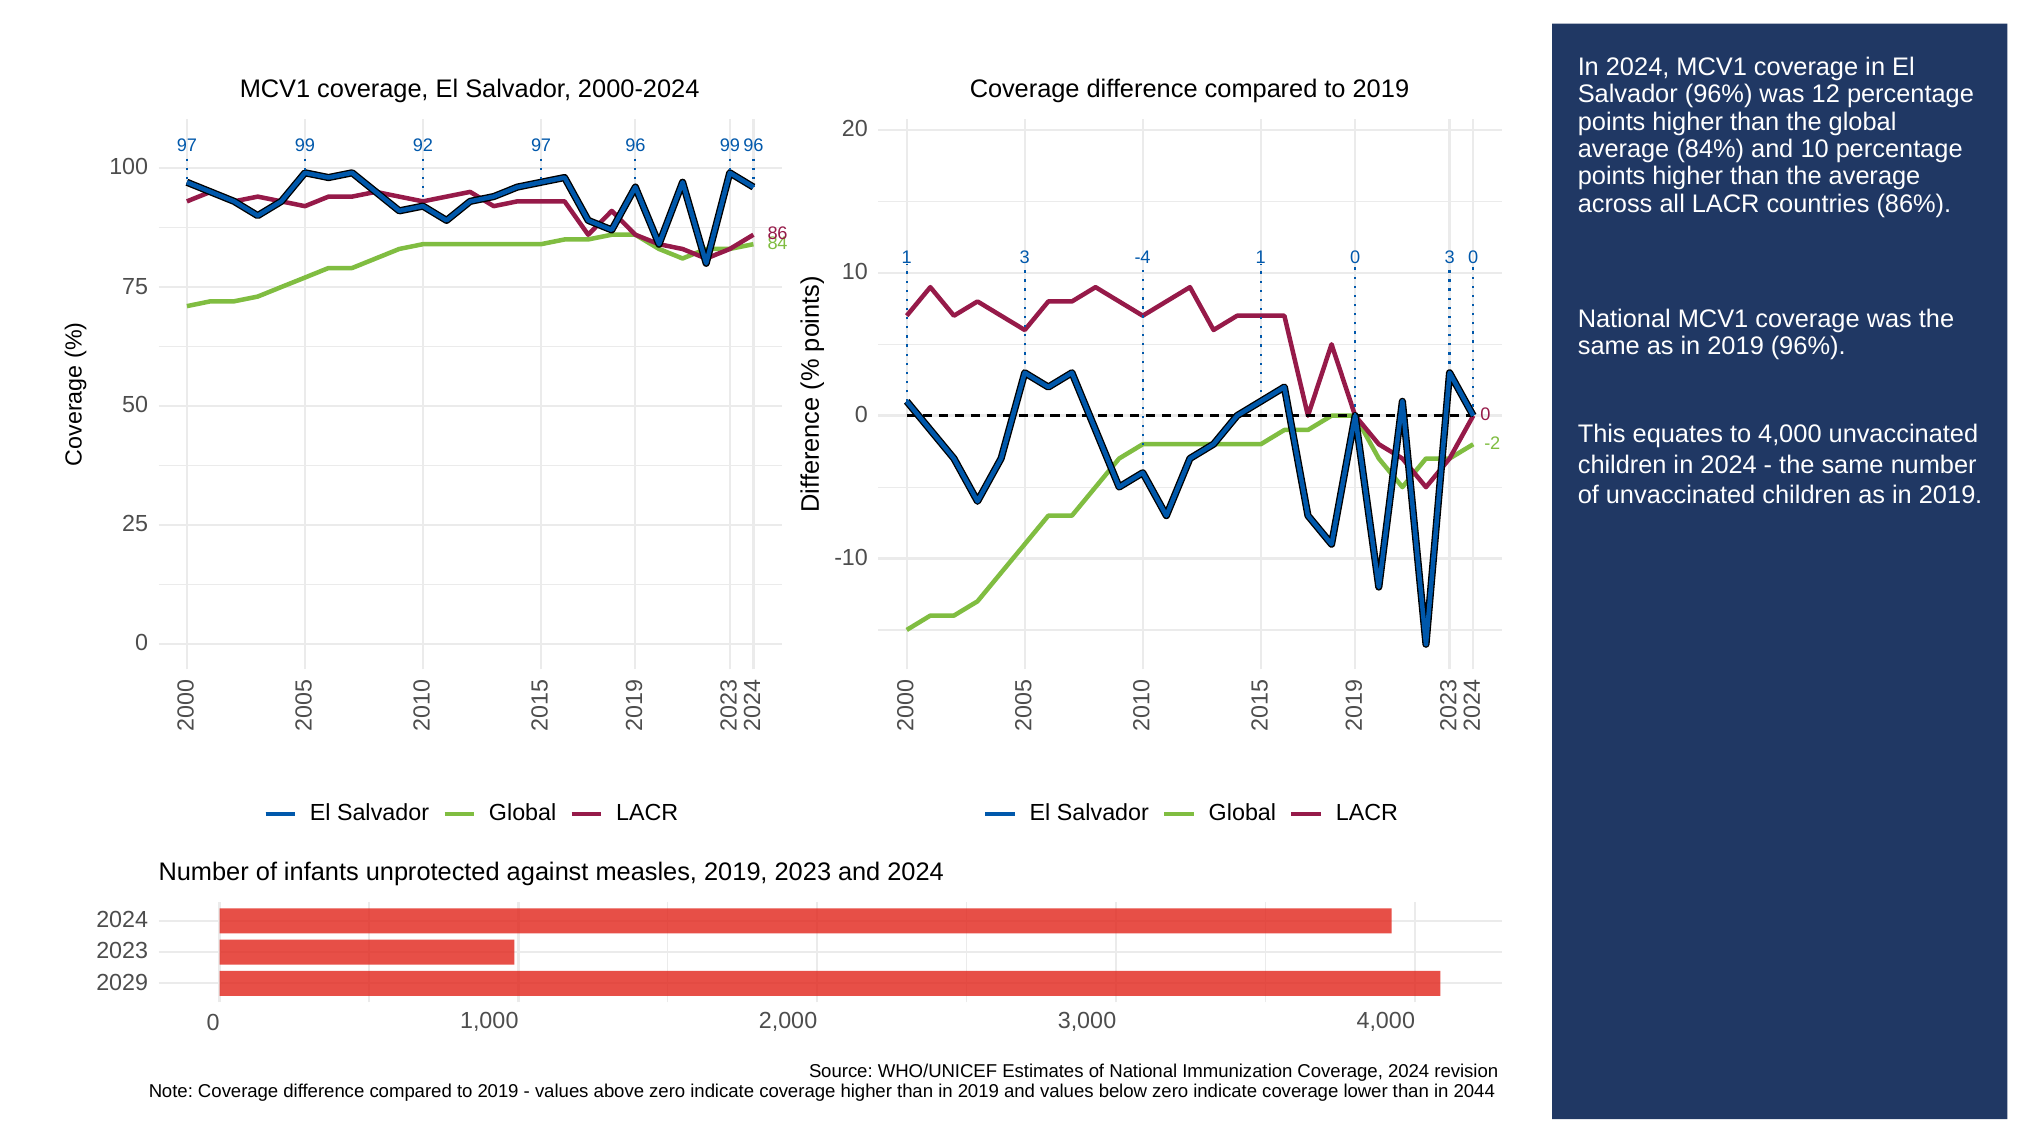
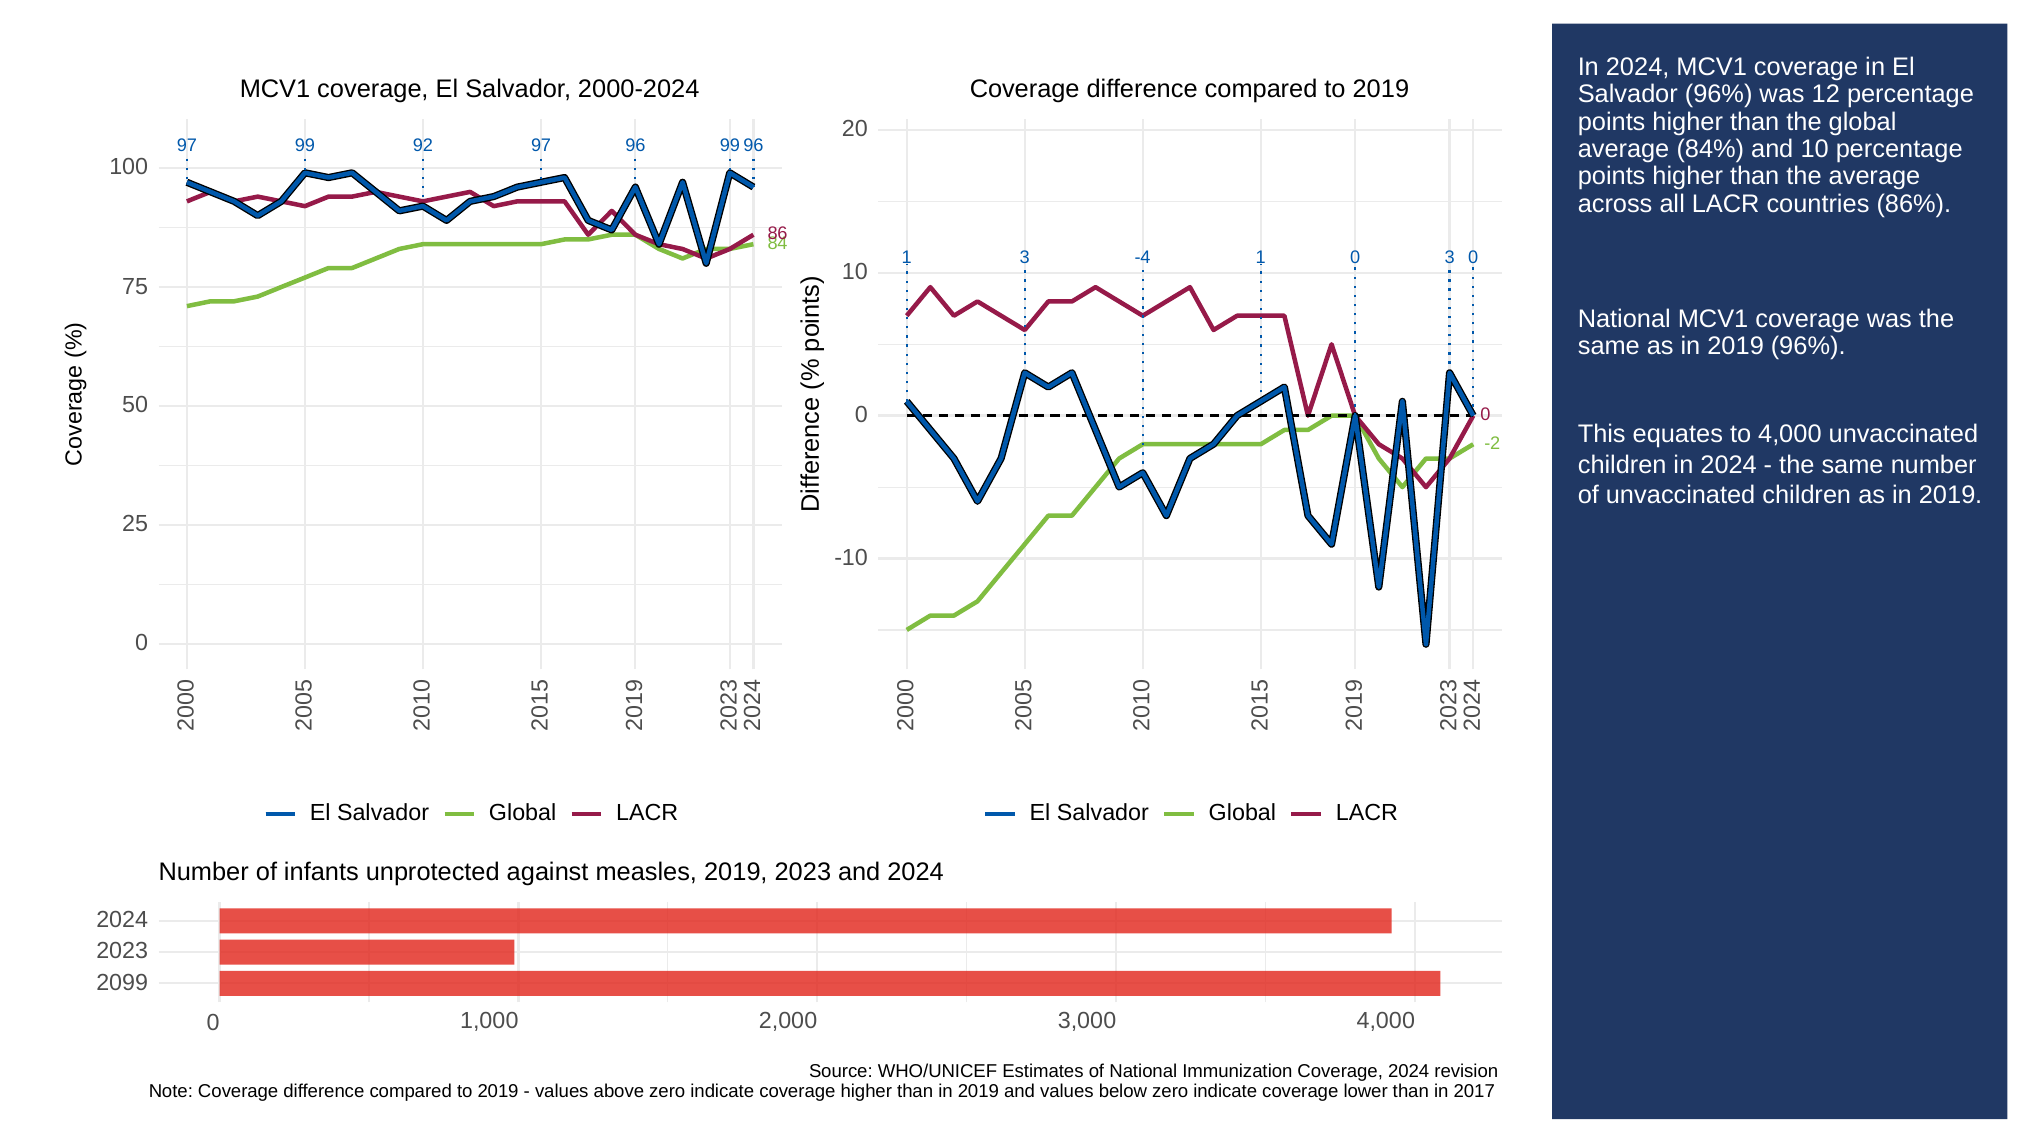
2029: 2029 -> 2099
2044: 2044 -> 2017
